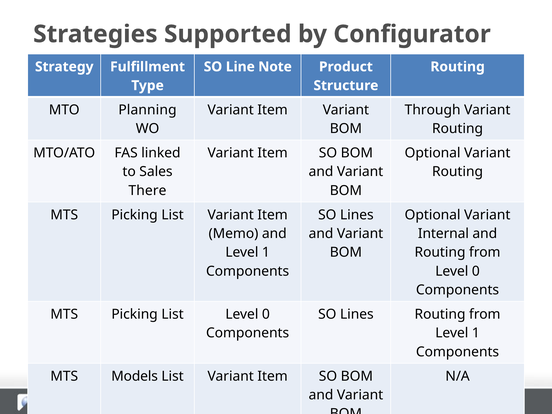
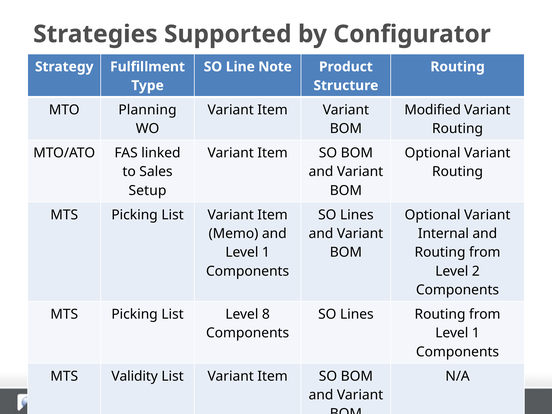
Through: Through -> Modified
There: There -> Setup
0 at (476, 271): 0 -> 2
List Level 0: 0 -> 8
Models: Models -> Validity
